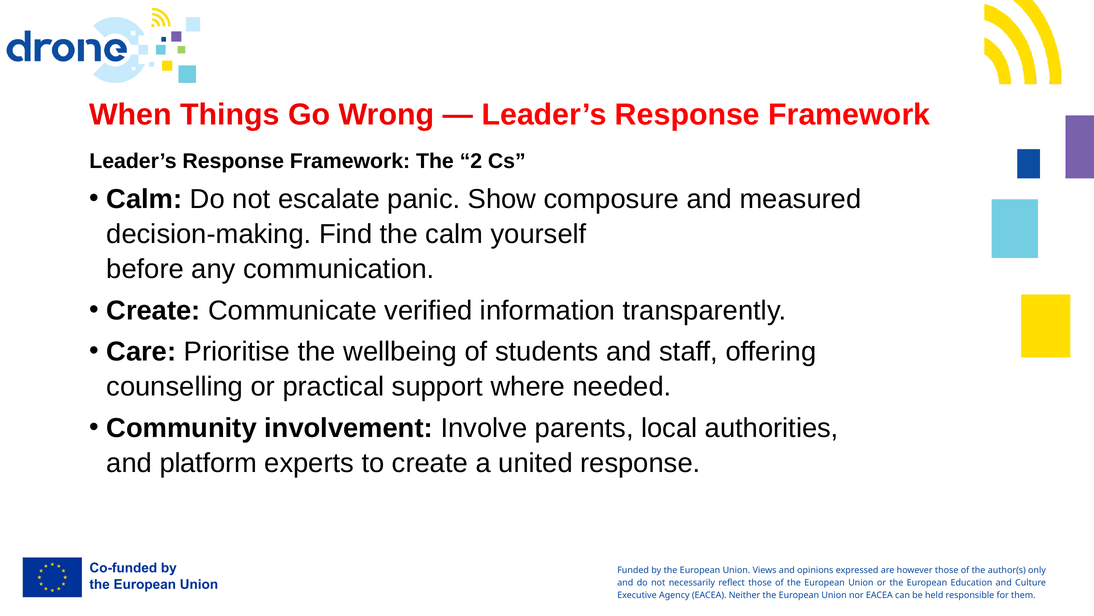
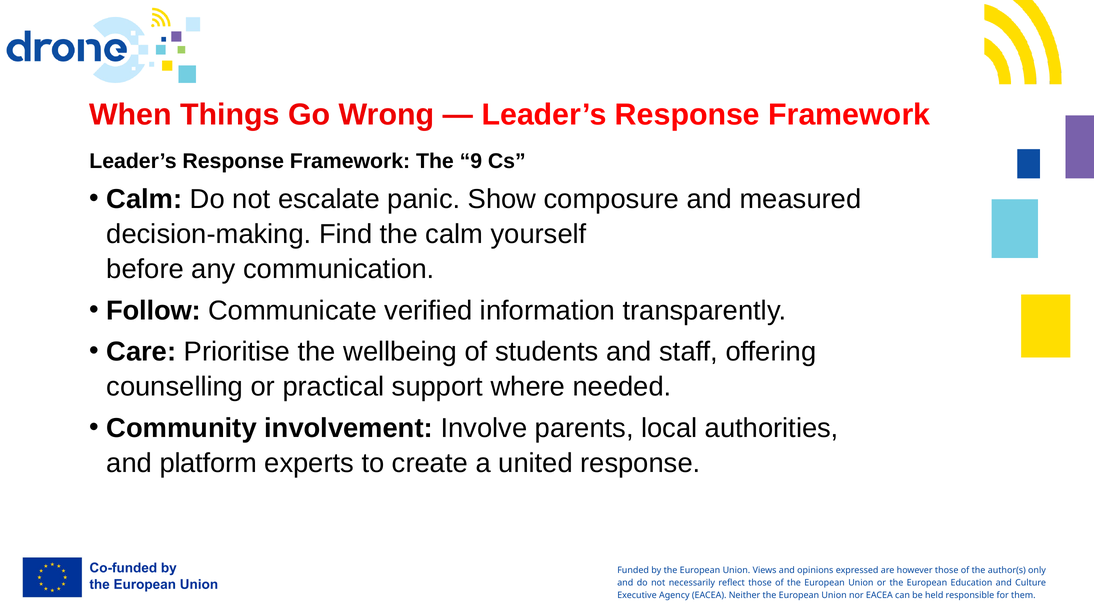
2: 2 -> 9
Create at (153, 310): Create -> Follow
